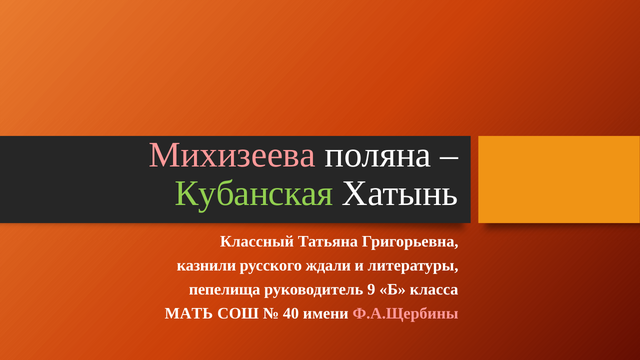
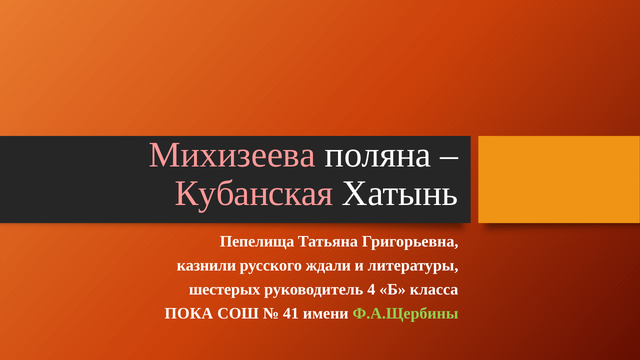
Кубанская colour: light green -> pink
Классный: Классный -> Пепелища
пепелища: пепелища -> шестерых
9: 9 -> 4
МАТЬ: МАТЬ -> ПОКА
40: 40 -> 41
Ф.А.Щербины colour: pink -> light green
